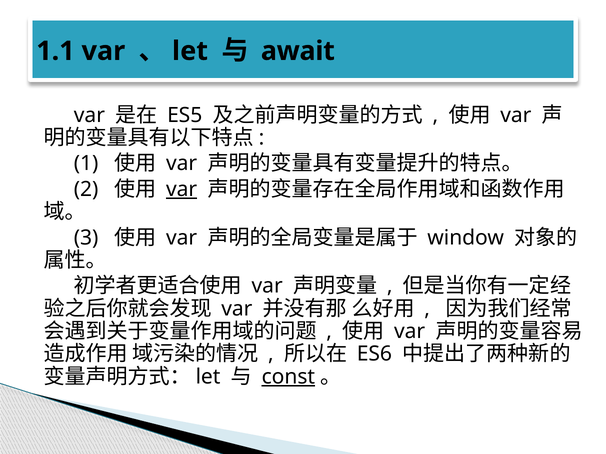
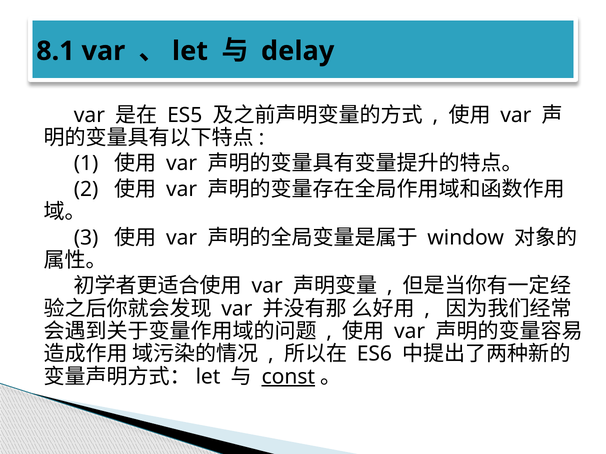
1.1: 1.1 -> 8.1
await: await -> delay
var at (182, 189) underline: present -> none
